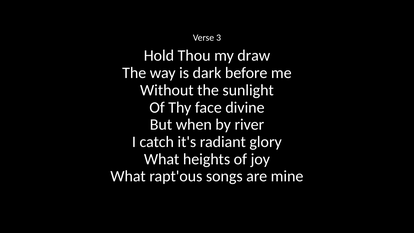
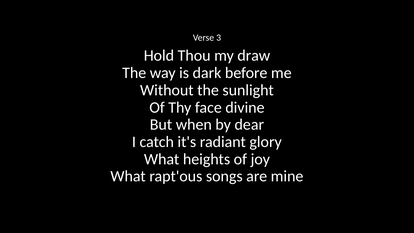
river: river -> dear
